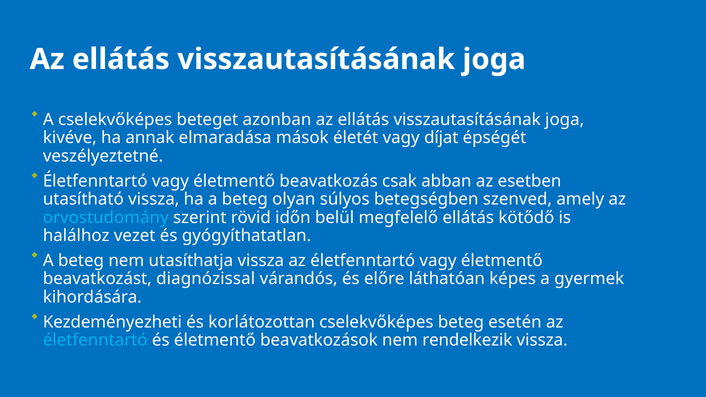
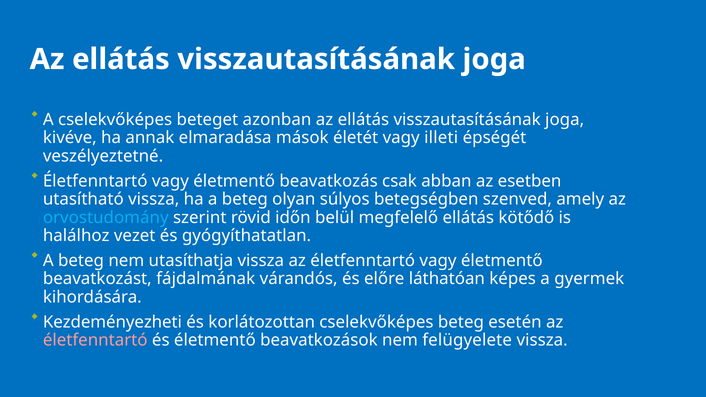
díjat: díjat -> illeti
diagnózissal: diagnózissal -> fájdalmának
életfenntartó at (95, 340) colour: light blue -> pink
rendelkezik: rendelkezik -> felügyelete
